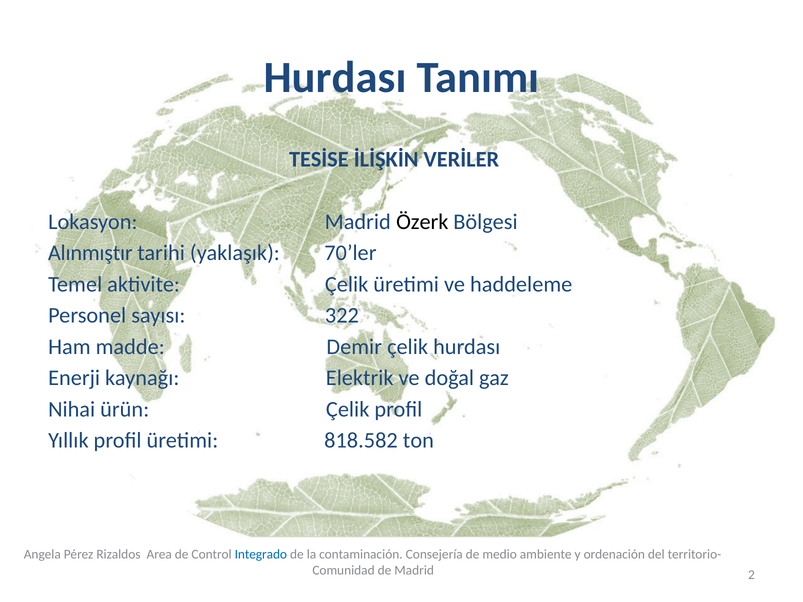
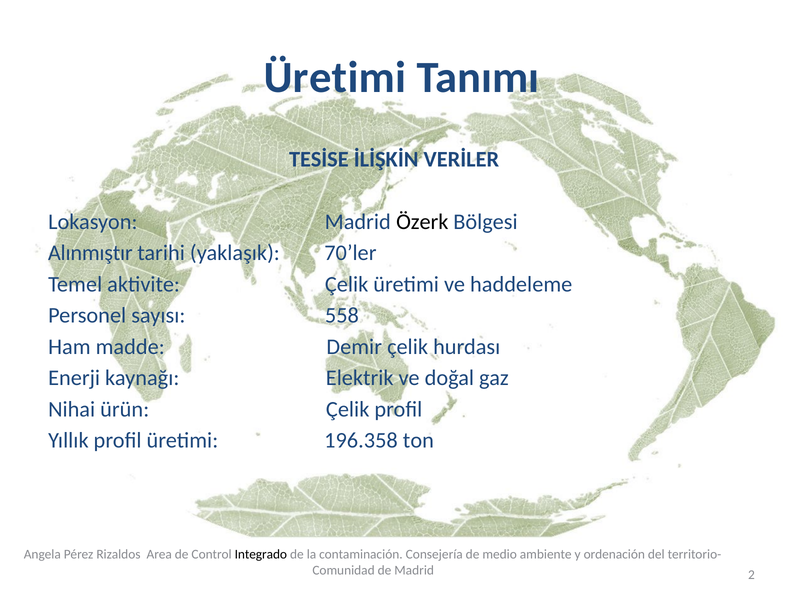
Hurdası at (335, 77): Hurdası -> Üretimi
322: 322 -> 558
818.582: 818.582 -> 196.358
Integrado colour: blue -> black
